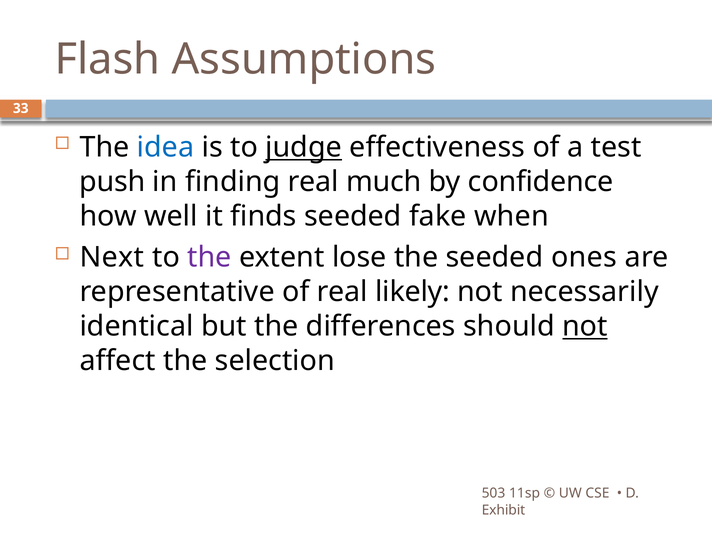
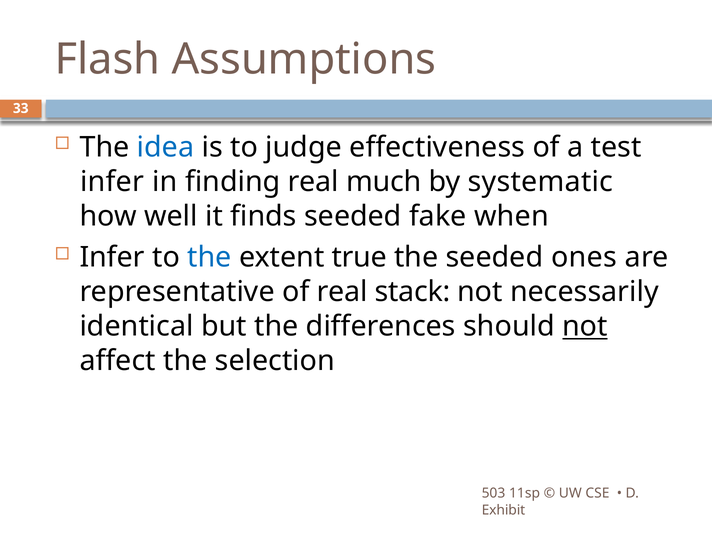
judge underline: present -> none
push at (112, 182): push -> infer
confidence: confidence -> systematic
Next at (112, 258): Next -> Infer
the at (210, 258) colour: purple -> blue
lose: lose -> true
likely: likely -> stack
